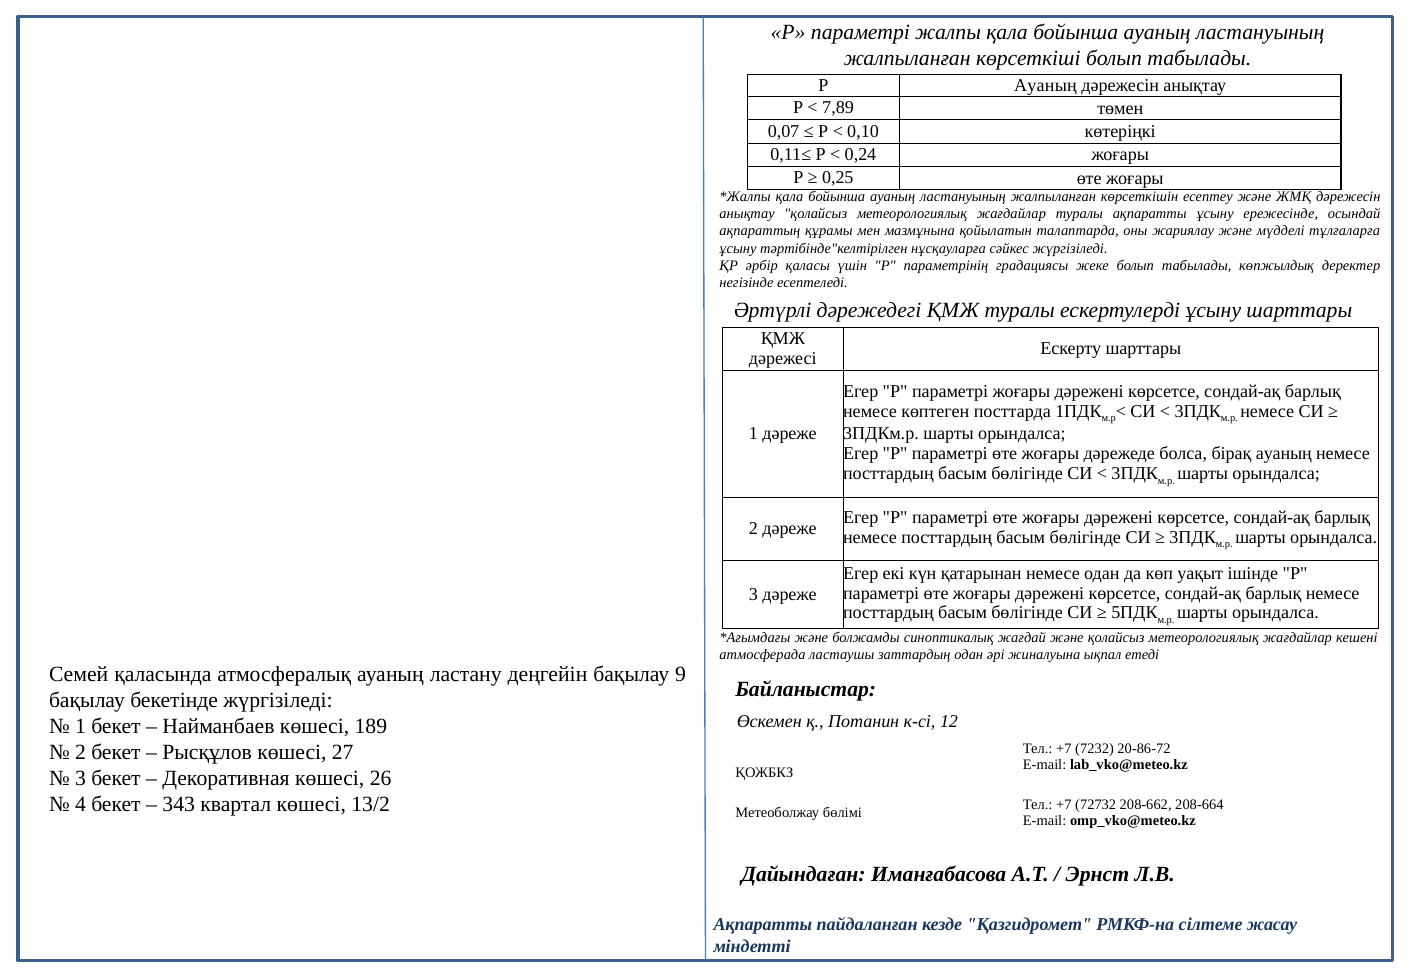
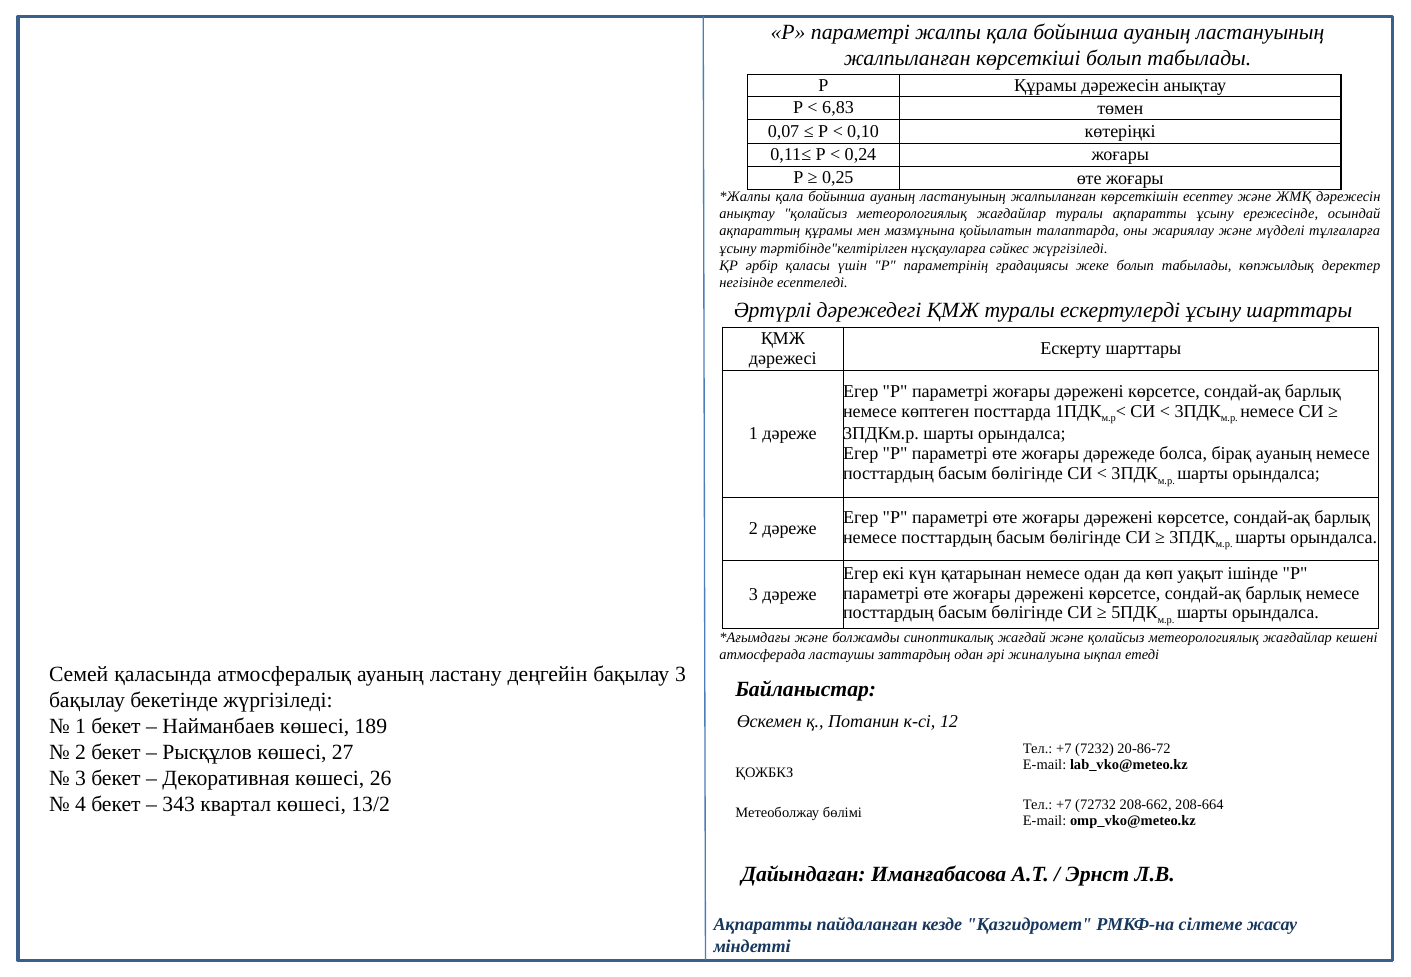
Р Ауаның: Ауаның -> Құрамы
7,89: 7,89 -> 6,83
бақылау 9: 9 -> 3
